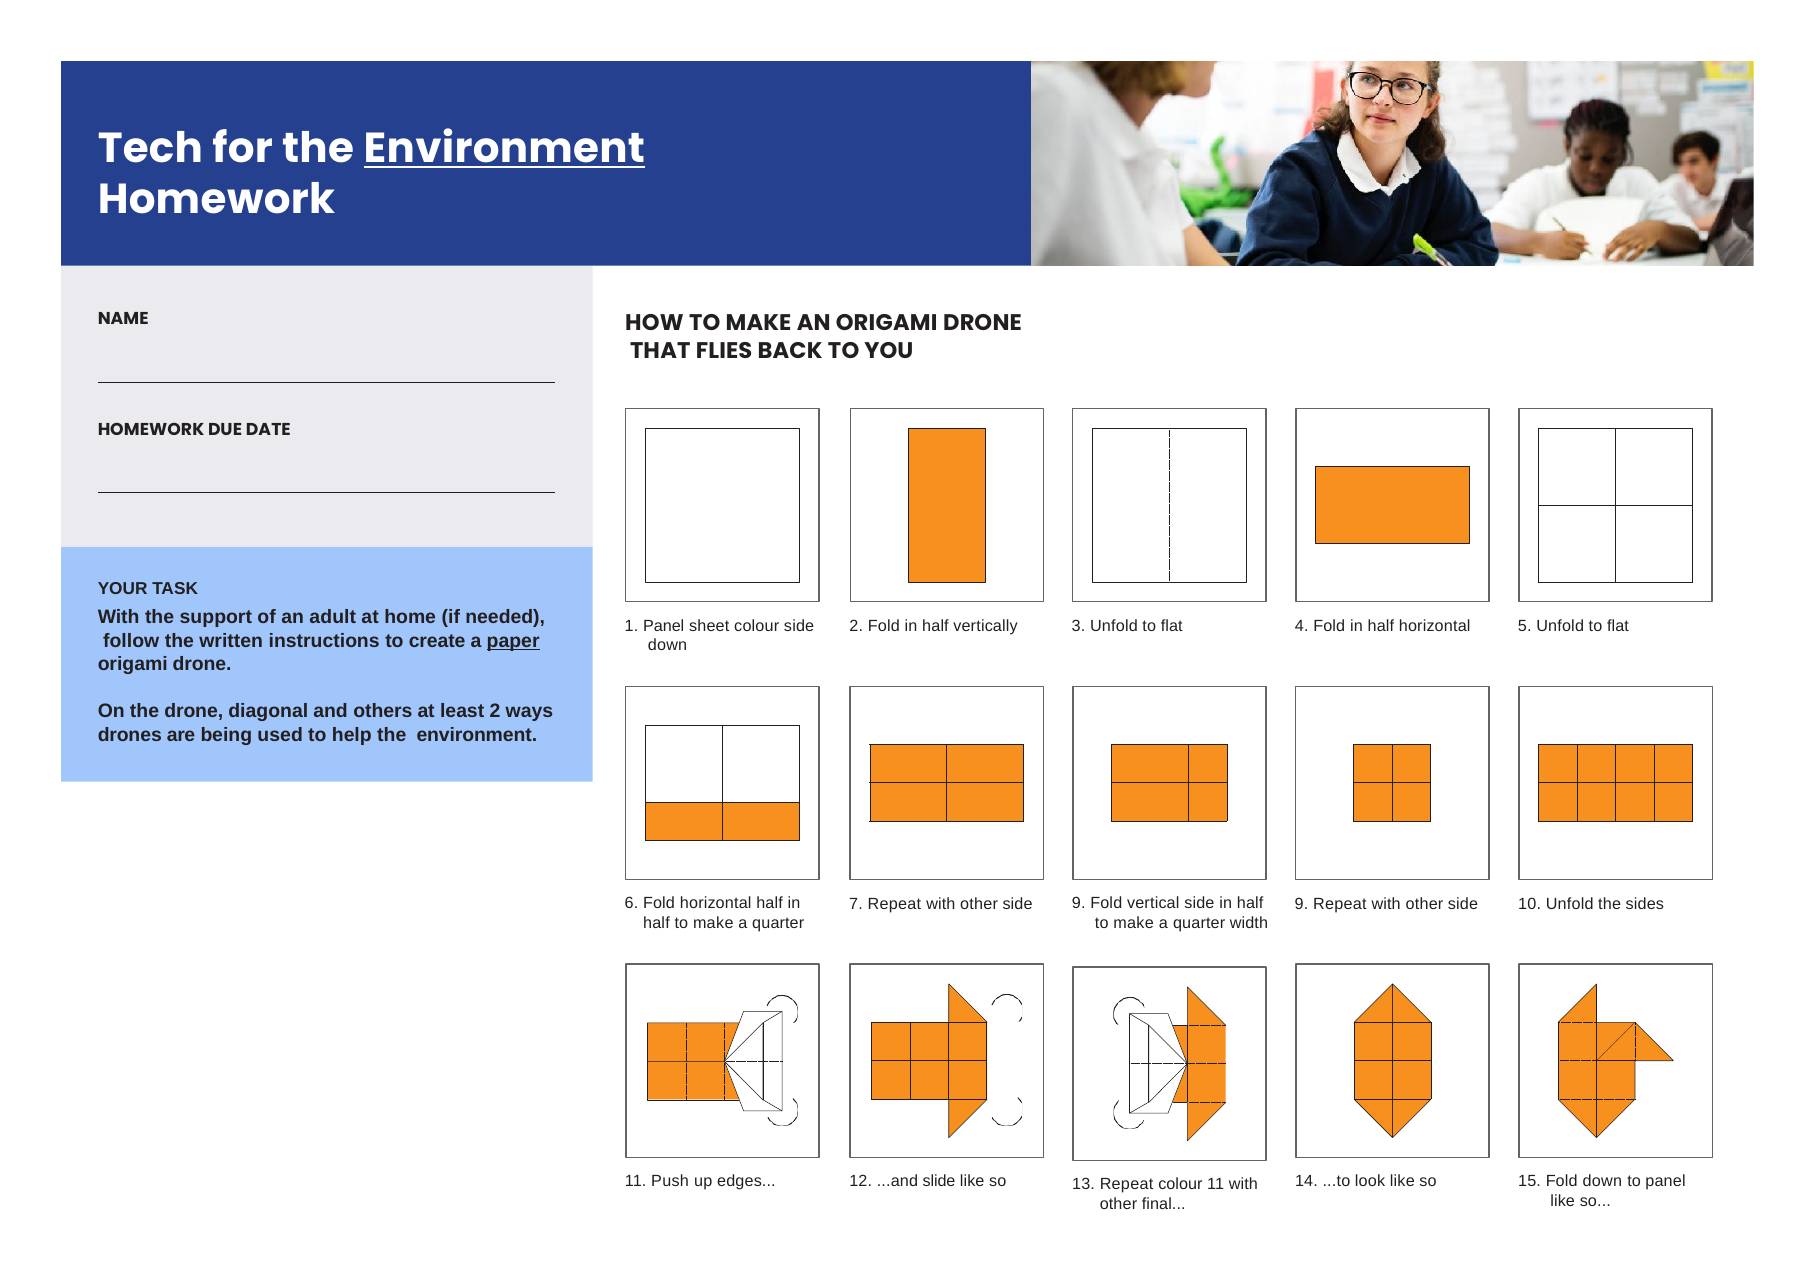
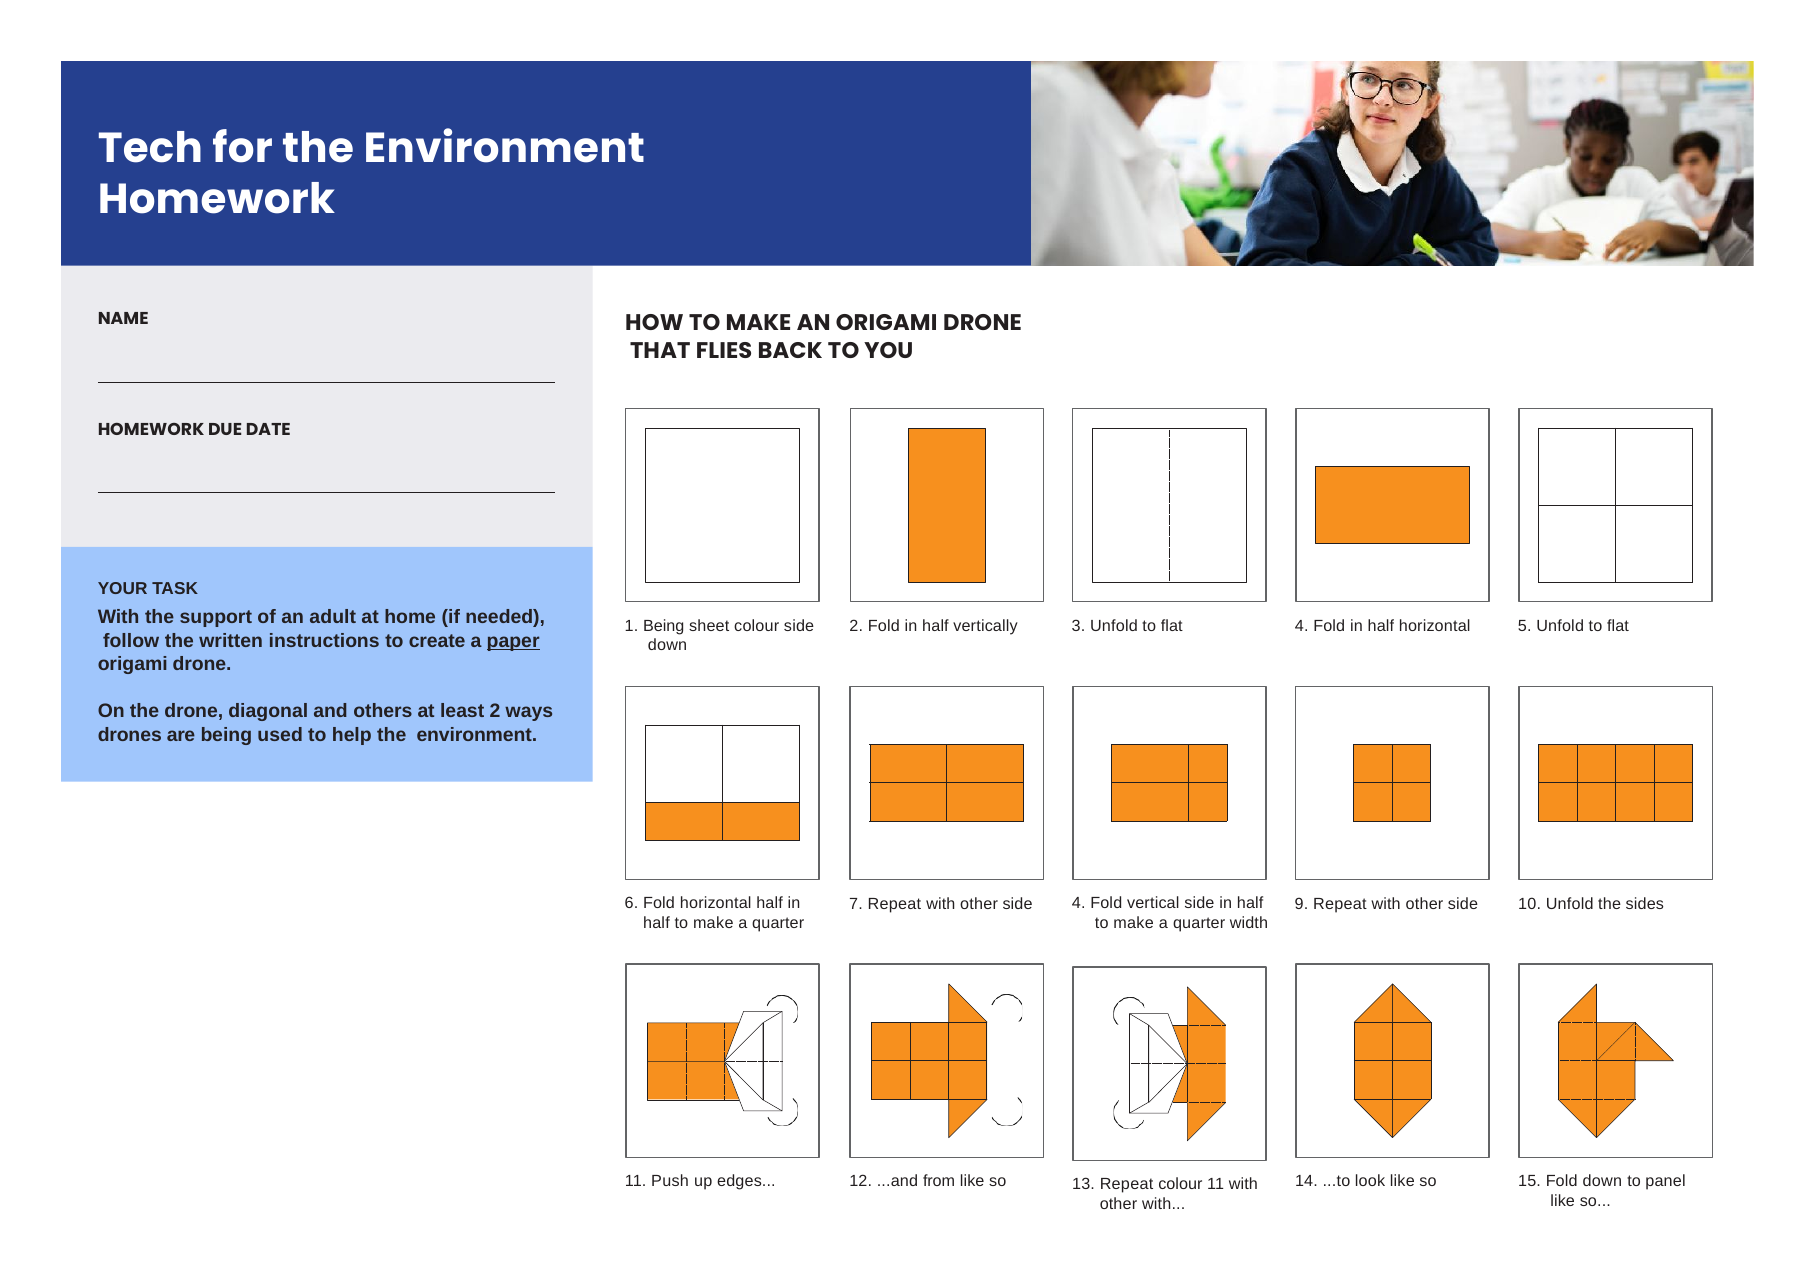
Environment at (504, 149) underline: present -> none
1 Panel: Panel -> Being
side 9: 9 -> 4
slide: slide -> from
other final: final -> with
